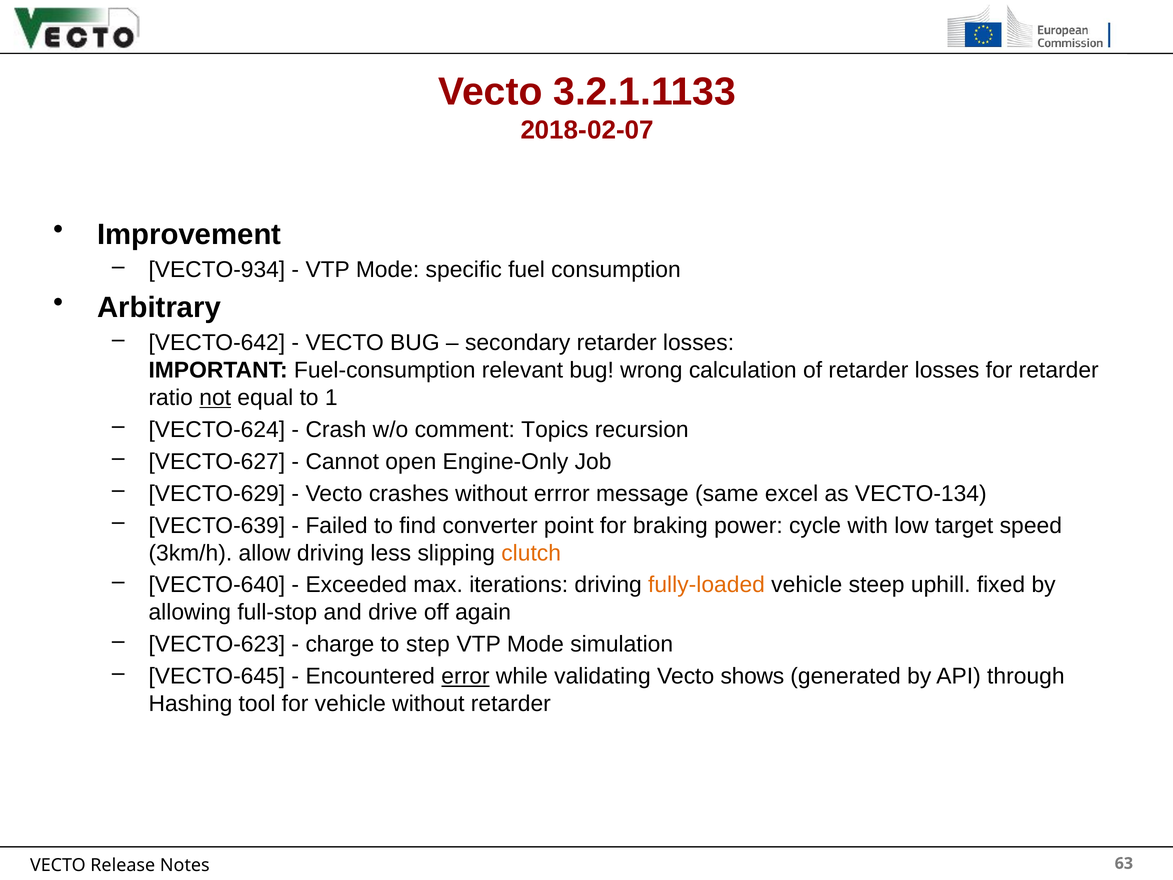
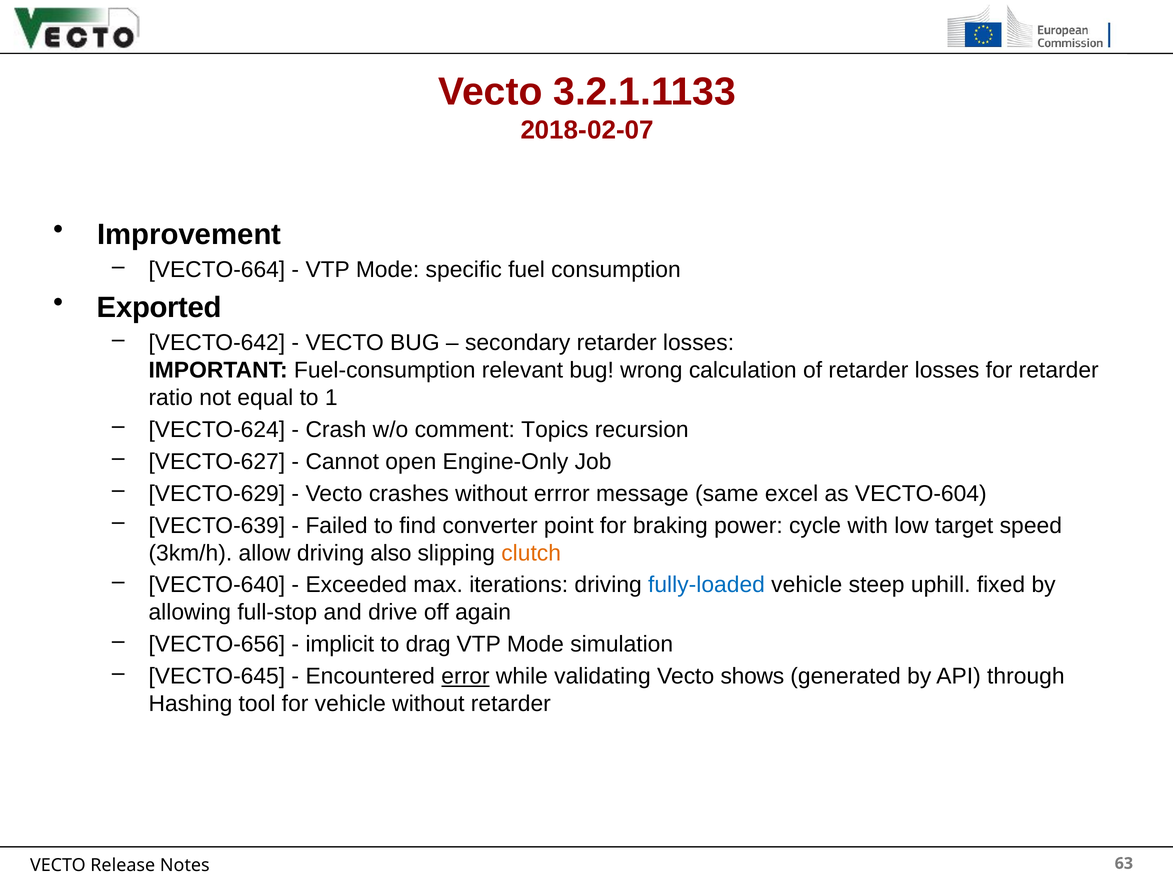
VECTO-934: VECTO-934 -> VECTO-664
Arbitrary: Arbitrary -> Exported
not underline: present -> none
VECTO-134: VECTO-134 -> VECTO-604
less: less -> also
fully-loaded colour: orange -> blue
VECTO-623: VECTO-623 -> VECTO-656
charge: charge -> implicit
step: step -> drag
